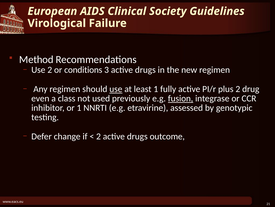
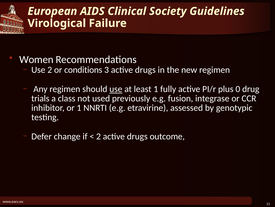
Method: Method -> Women
plus 2: 2 -> 0
even: even -> trials
fusion underline: present -> none
